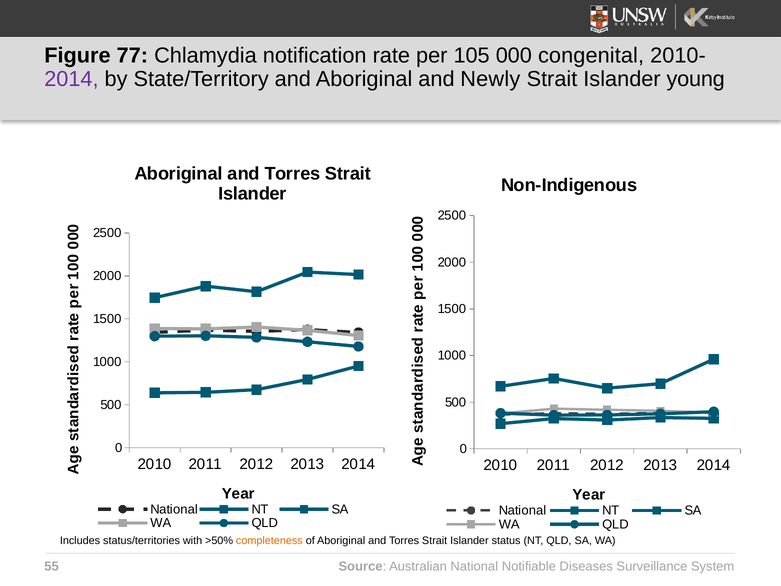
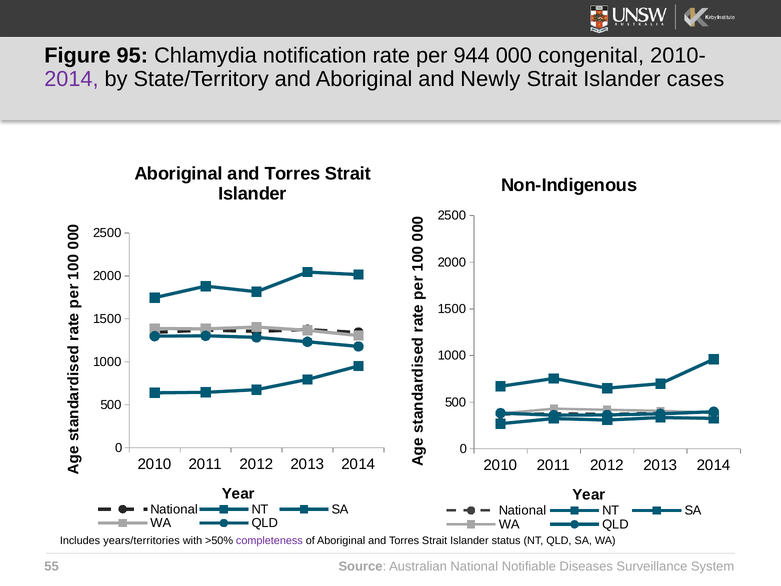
77: 77 -> 95
105: 105 -> 944
young: young -> cases
status/territories: status/territories -> years/territories
completeness colour: orange -> purple
